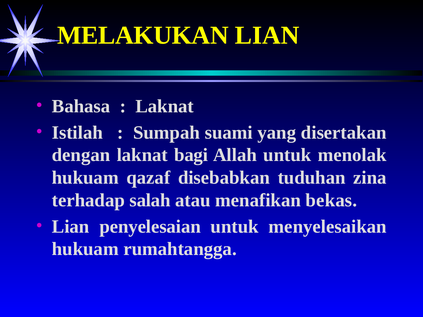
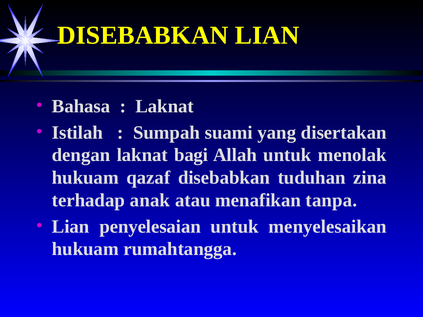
MELAKUKAN at (143, 35): MELAKUKAN -> DISEBABKAN
salah: salah -> anak
bekas: bekas -> tanpa
